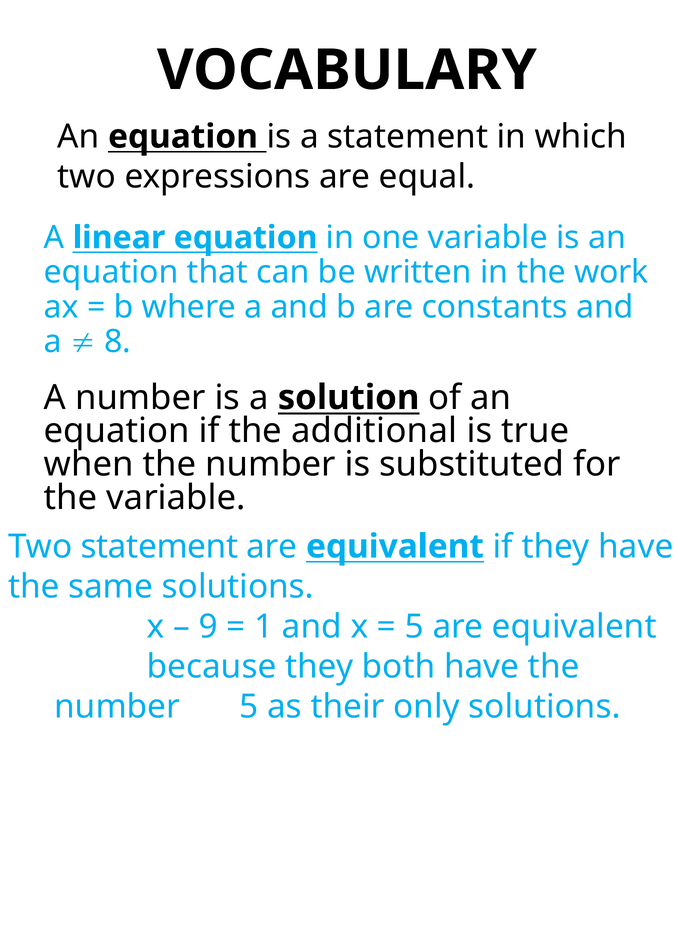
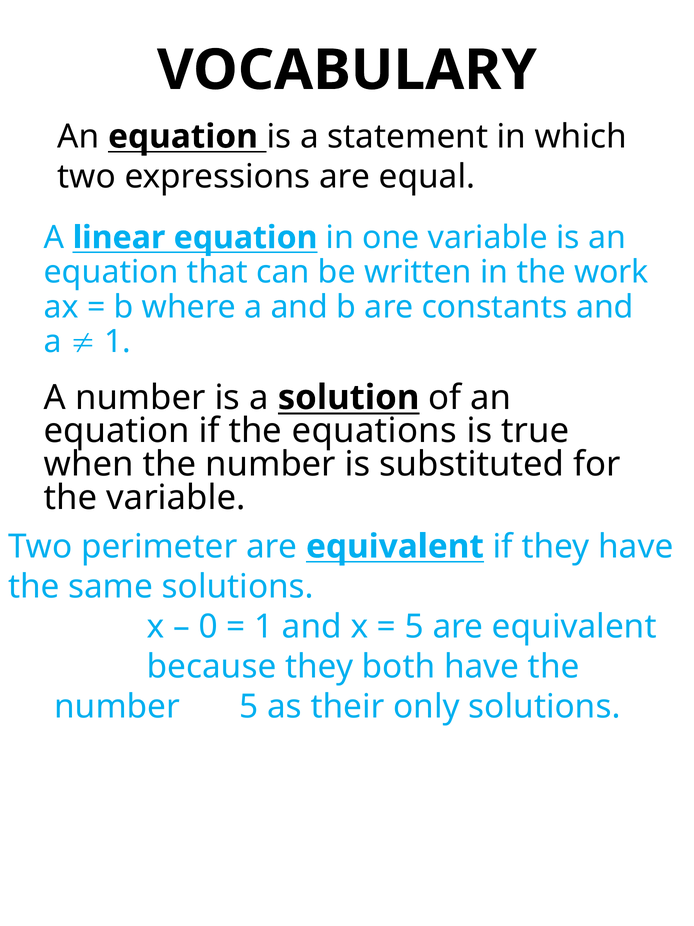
8 at (118, 341): 8 -> 1
additional: additional -> equations
Two statement: statement -> perimeter
9: 9 -> 0
